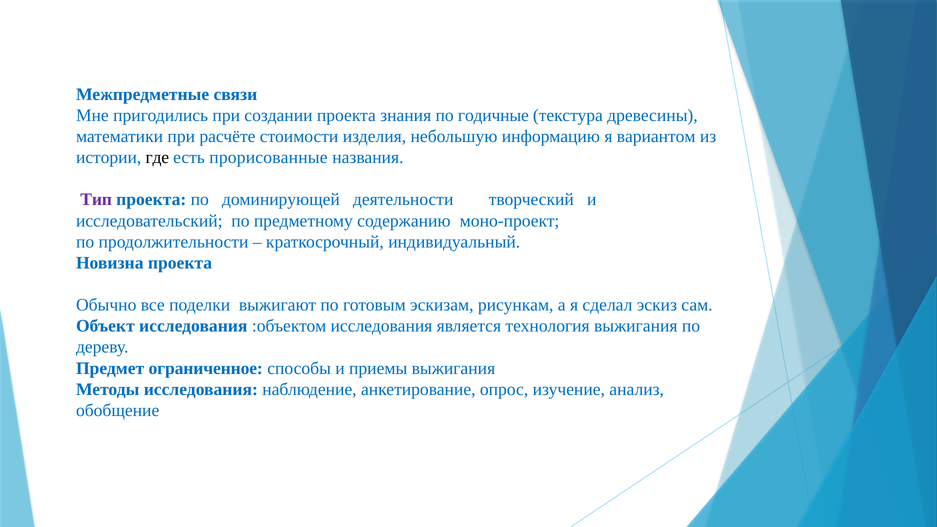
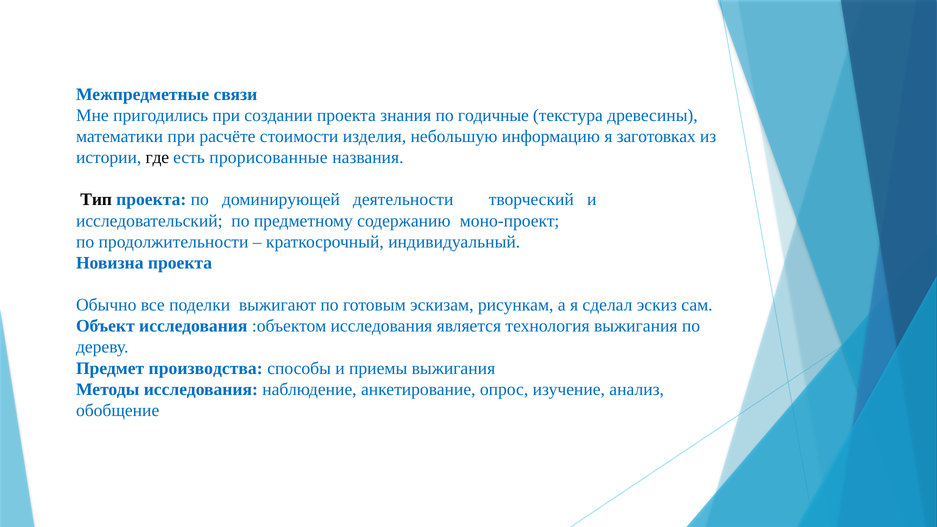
вариантом: вариантом -> заготовках
Тип colour: purple -> black
ограниченное: ограниченное -> производства
